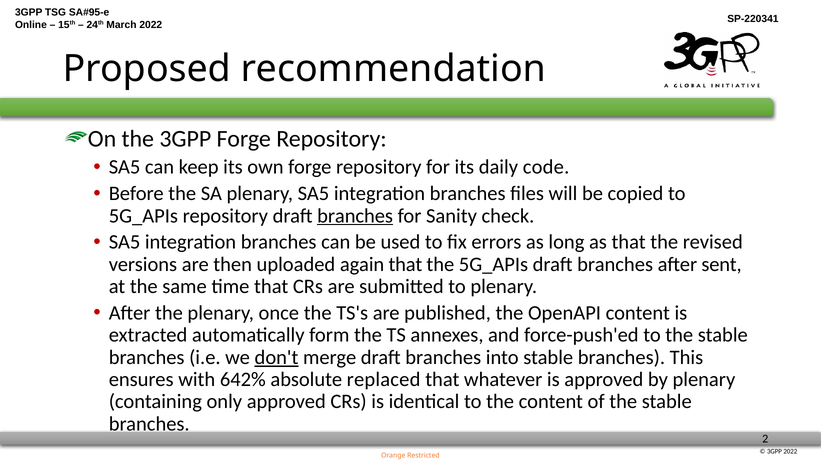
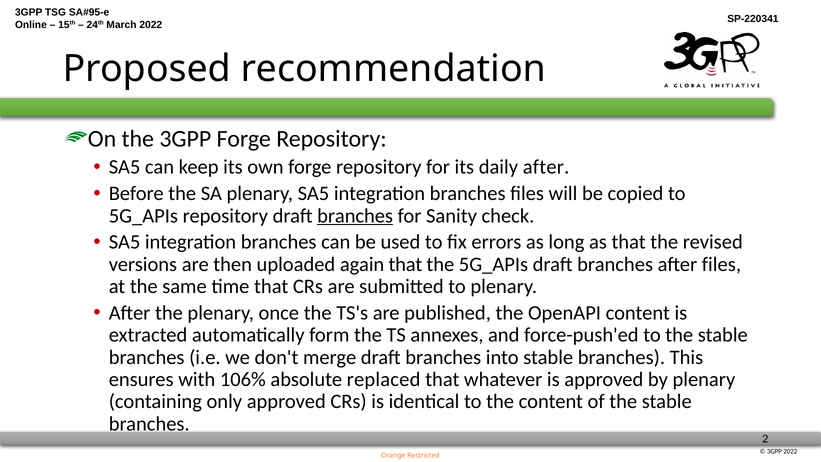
daily code: code -> after
after sent: sent -> files
don't underline: present -> none
642%: 642% -> 106%
